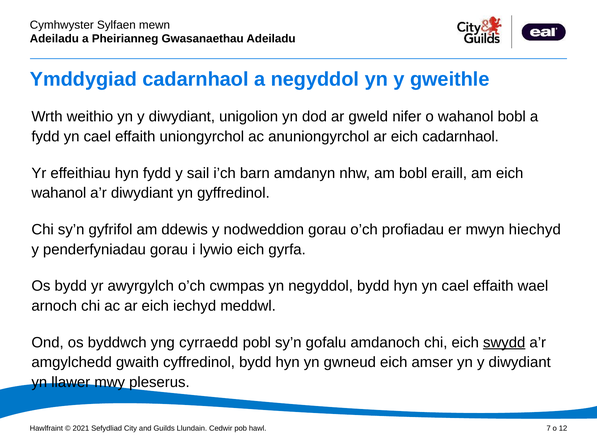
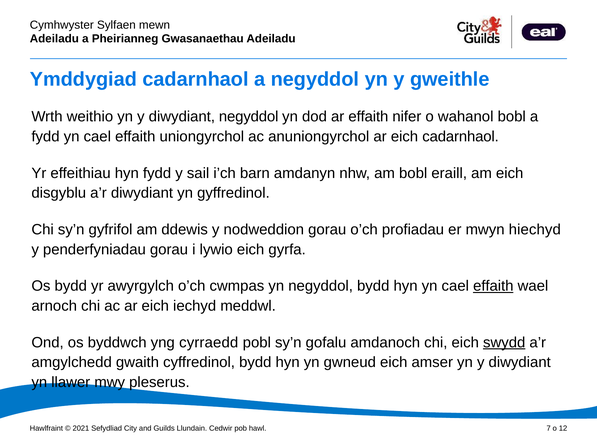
diwydiant unigolion: unigolion -> negyddol
ar gweld: gweld -> effaith
wahanol at (59, 193): wahanol -> disgyblu
effaith at (493, 286) underline: none -> present
